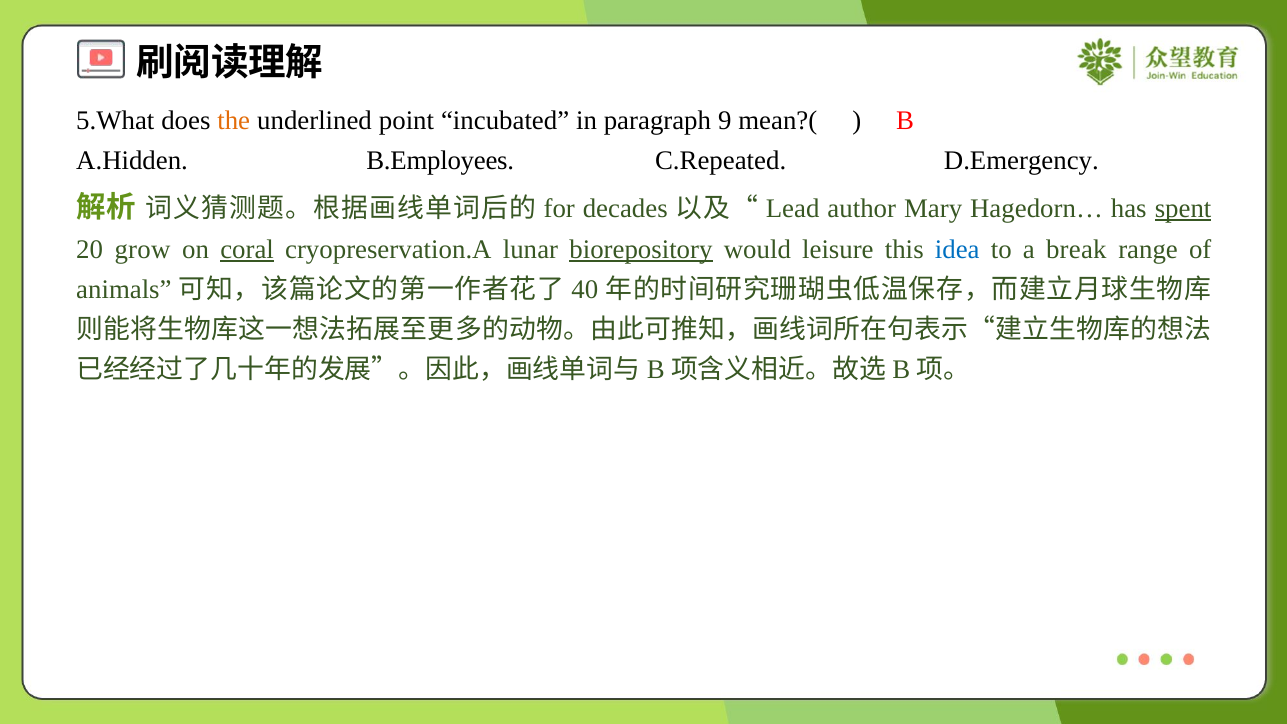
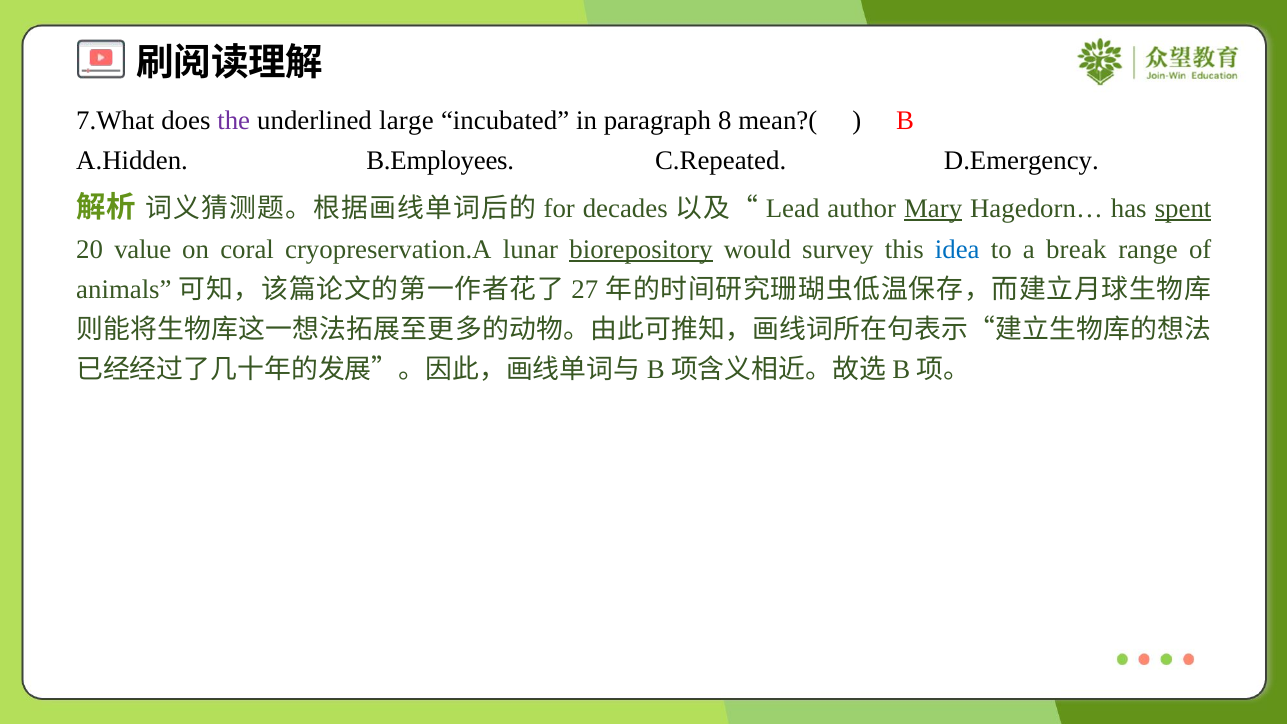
5.What: 5.What -> 7.What
the colour: orange -> purple
point: point -> large
9: 9 -> 8
Mary underline: none -> present
grow: grow -> value
coral underline: present -> none
leisure: leisure -> survey
40: 40 -> 27
